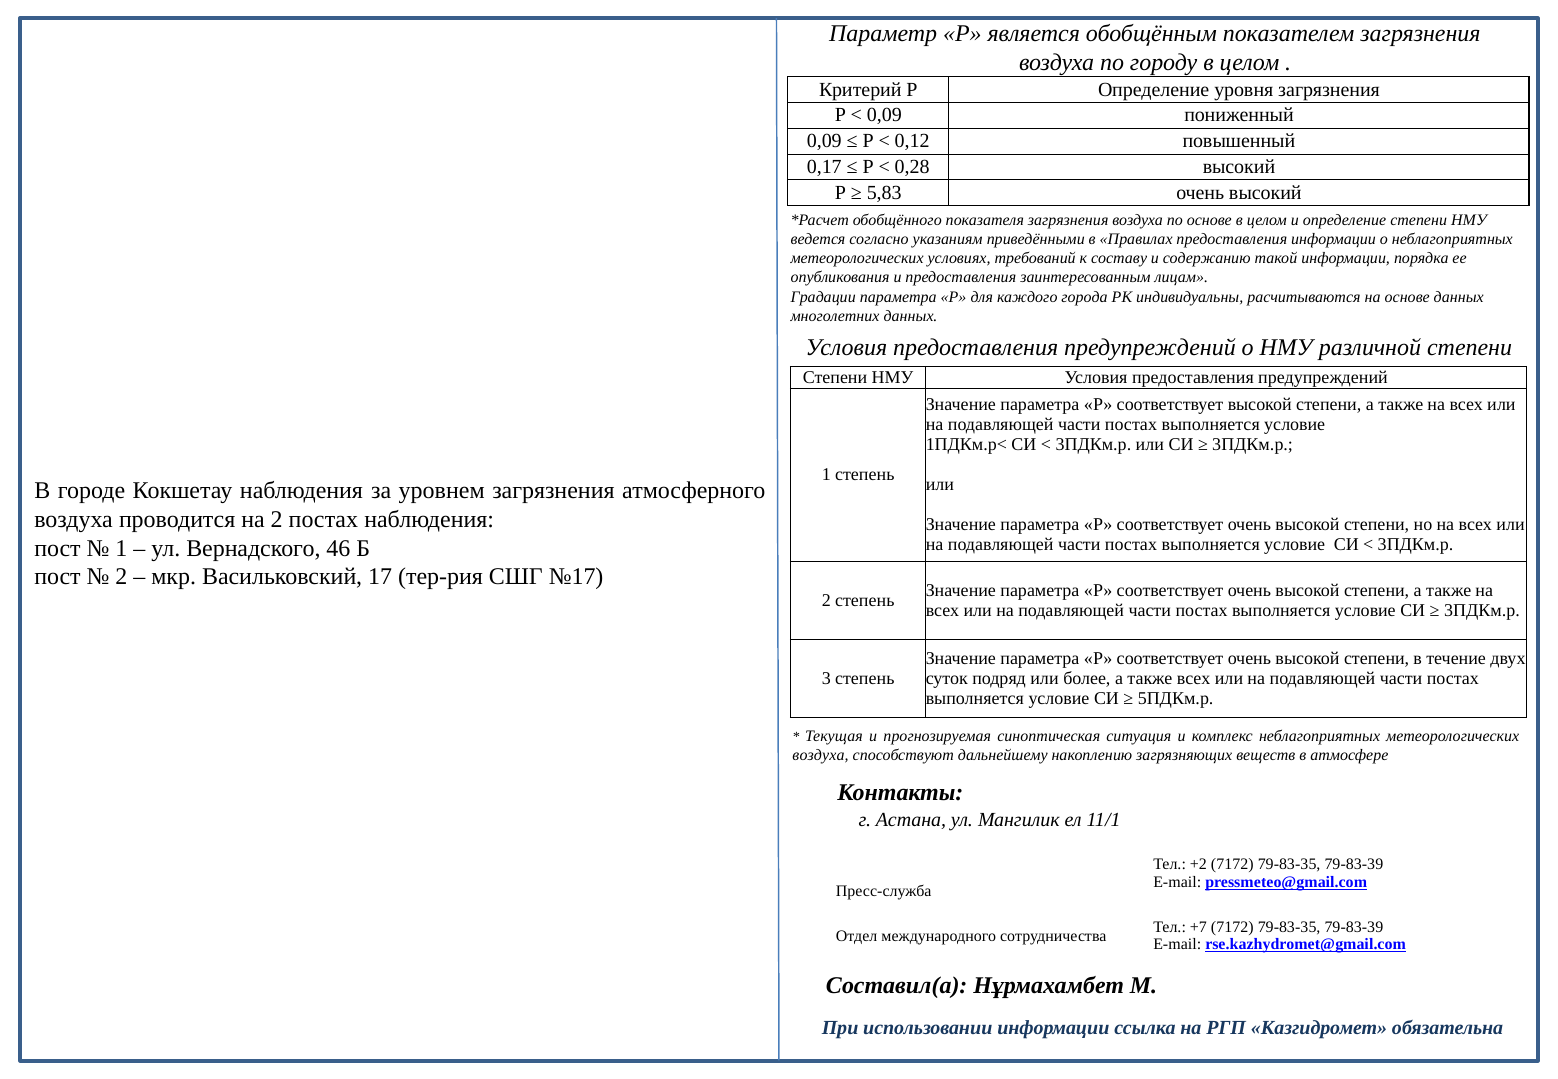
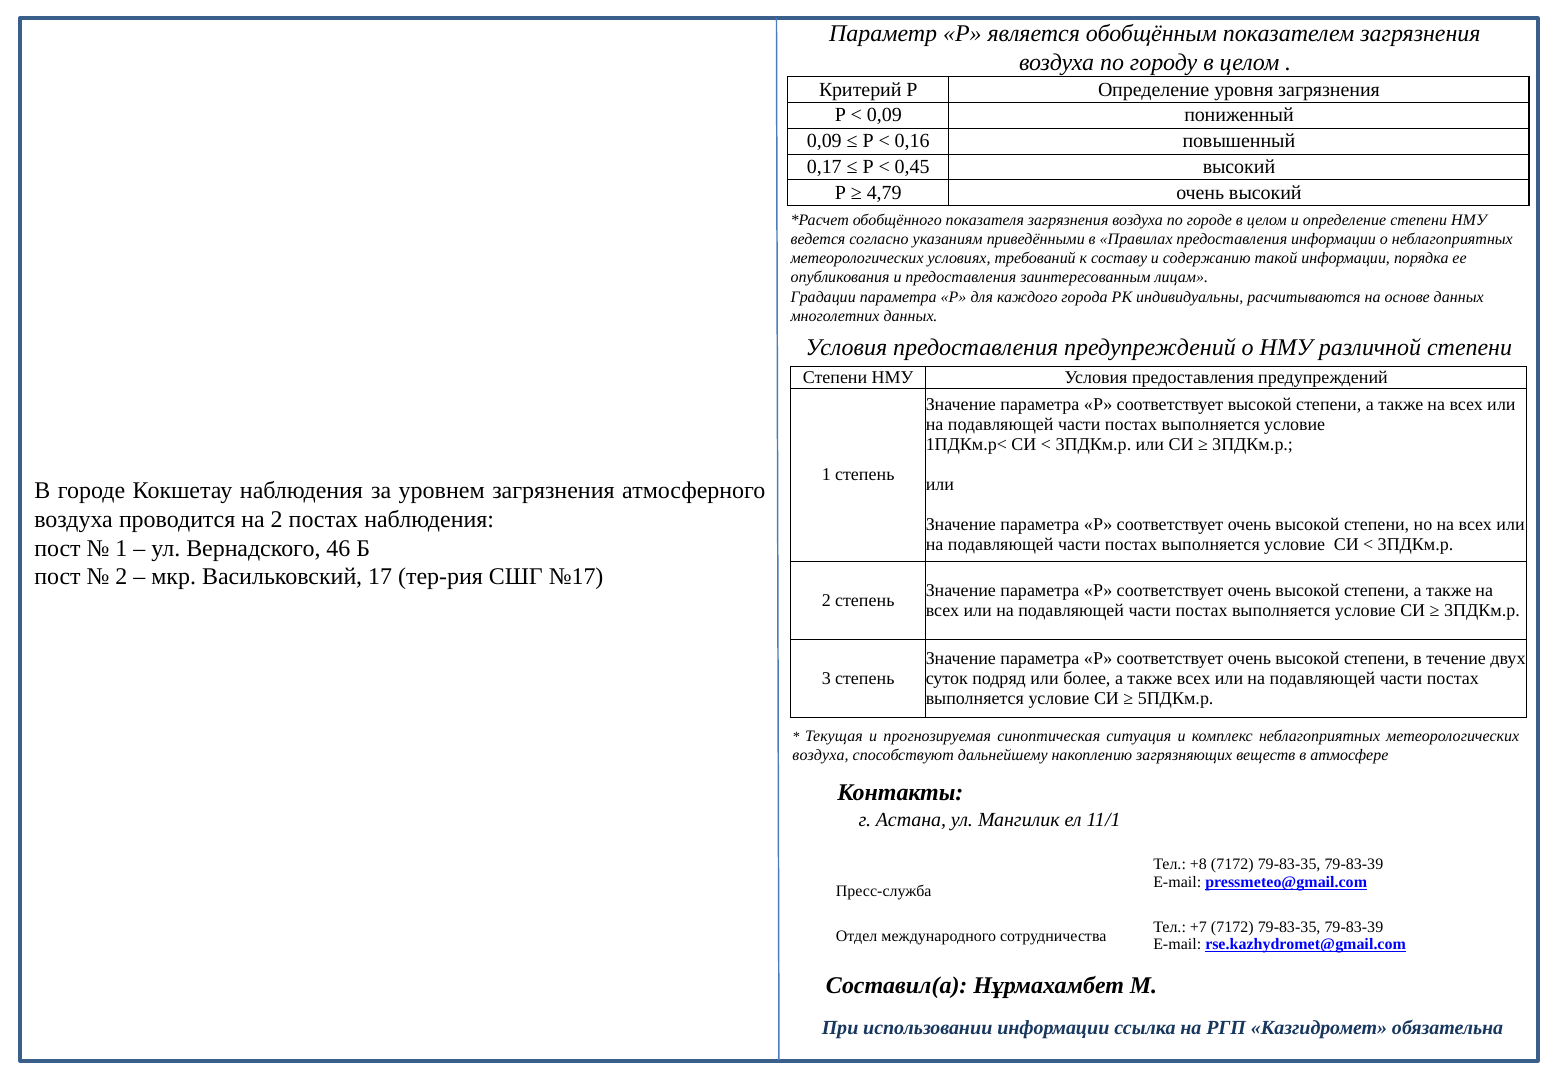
0,12: 0,12 -> 0,16
0,28: 0,28 -> 0,45
5,83: 5,83 -> 4,79
по основе: основе -> городе
+2: +2 -> +8
